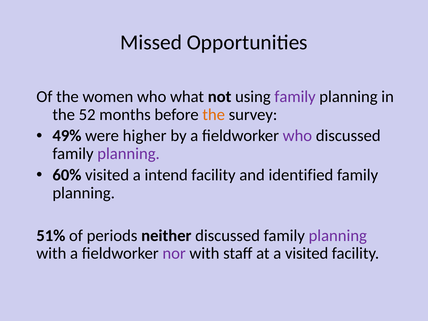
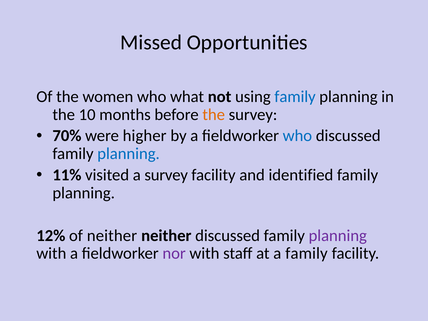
family at (295, 97) colour: purple -> blue
52: 52 -> 10
49%: 49% -> 70%
who at (297, 136) colour: purple -> blue
planning at (129, 154) colour: purple -> blue
60%: 60% -> 11%
a intend: intend -> survey
51%: 51% -> 12%
of periods: periods -> neither
a visited: visited -> family
